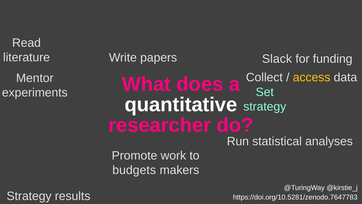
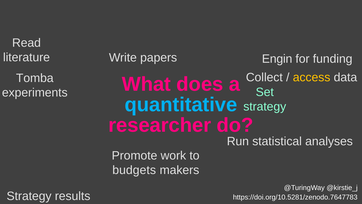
Slack: Slack -> Engin
Mentor: Mentor -> Tomba
quantitative colour: white -> light blue
